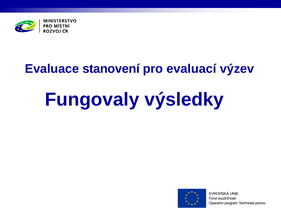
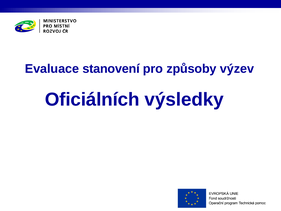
evaluací: evaluací -> způsoby
Fungovaly: Fungovaly -> Oficiálních
